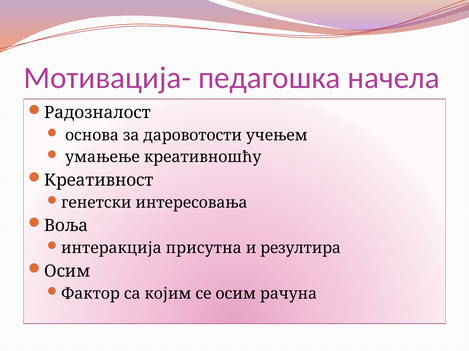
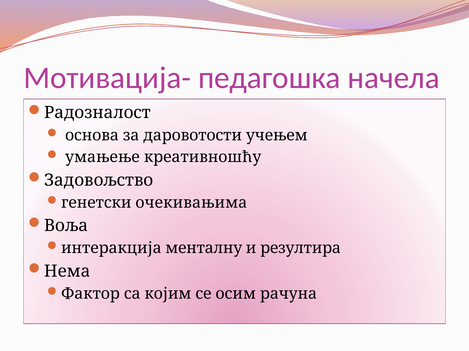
Креативност: Креативност -> Задовољство
интересовања: интересовања -> очекивањима
присутна: присутна -> менталну
Осим at (67, 272): Осим -> Нема
